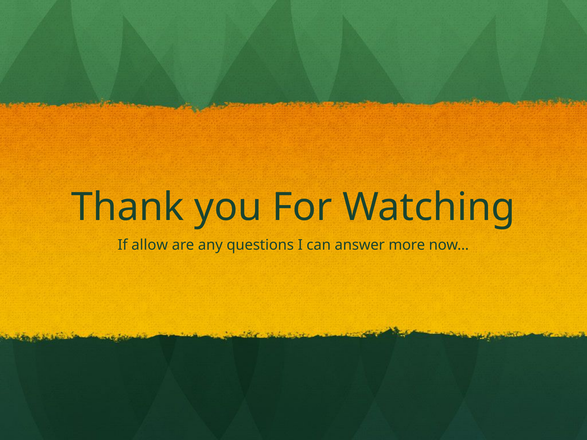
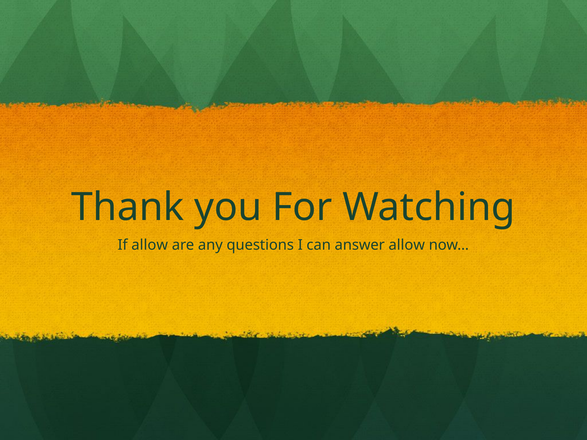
answer more: more -> allow
